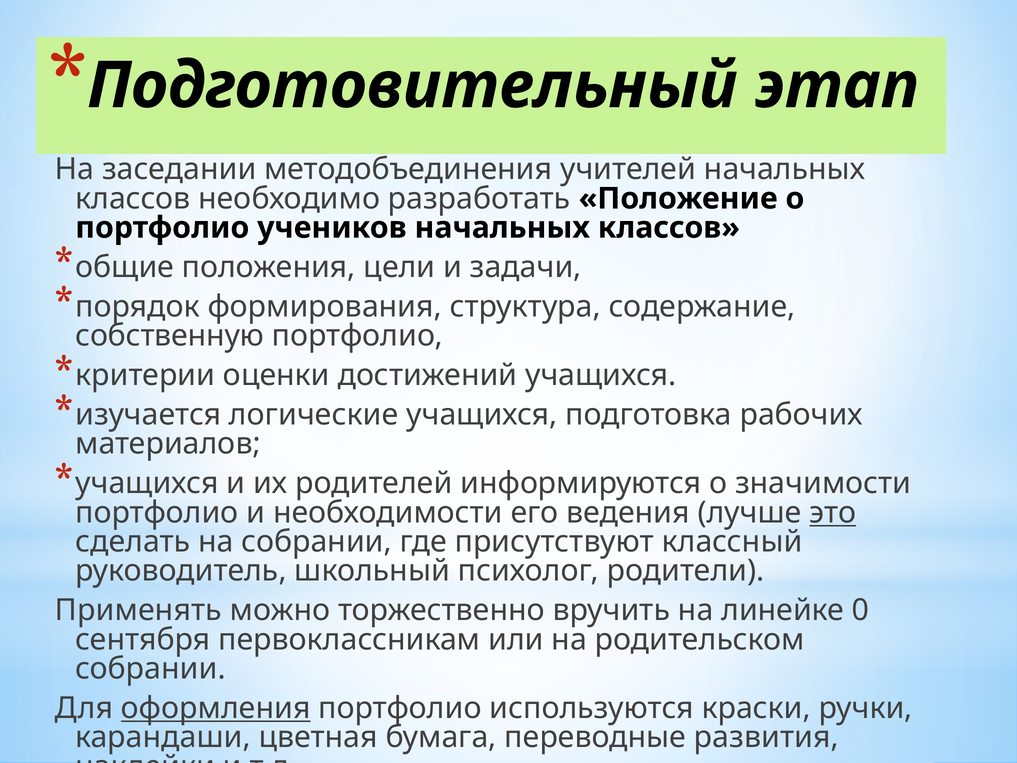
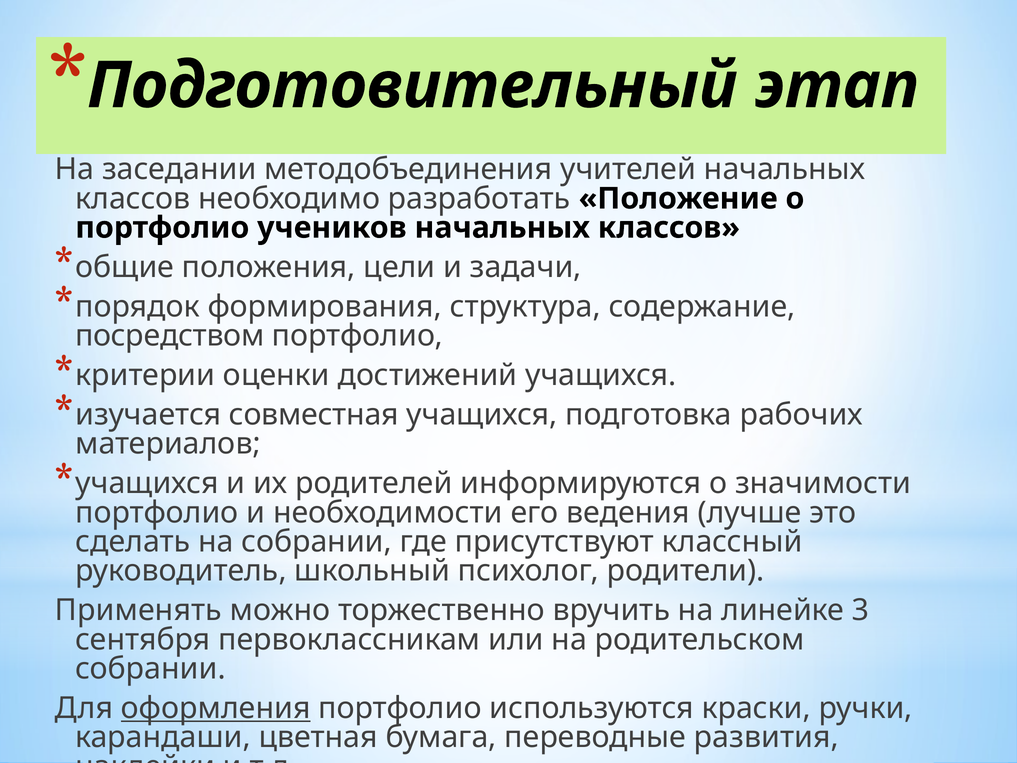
собственную: собственную -> посредством
логические: логические -> совместная
это underline: present -> none
0: 0 -> 3
